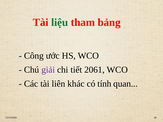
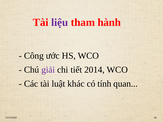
liệu colour: green -> purple
bảng: bảng -> hành
2061: 2061 -> 2014
liên: liên -> luật
